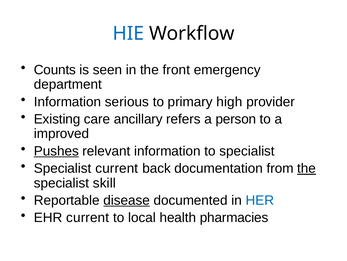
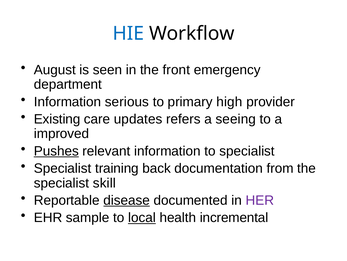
Counts: Counts -> August
ancillary: ancillary -> updates
person: person -> seeing
Specialist current: current -> training
the at (307, 168) underline: present -> none
HER colour: blue -> purple
EHR current: current -> sample
local underline: none -> present
pharmacies: pharmacies -> incremental
